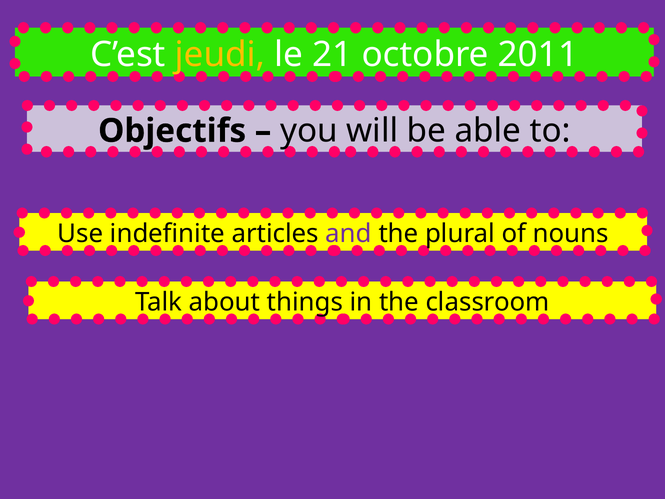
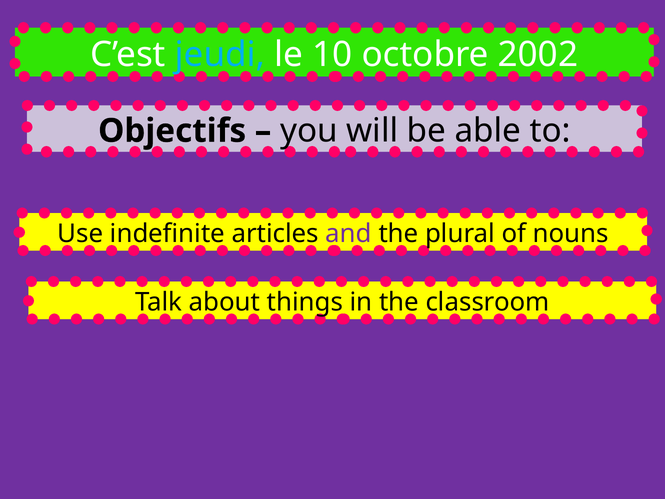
jeudi colour: yellow -> light blue
21: 21 -> 10
2011: 2011 -> 2002
